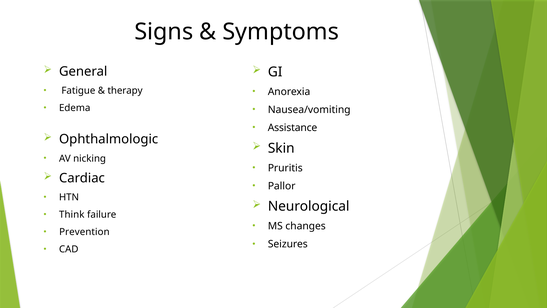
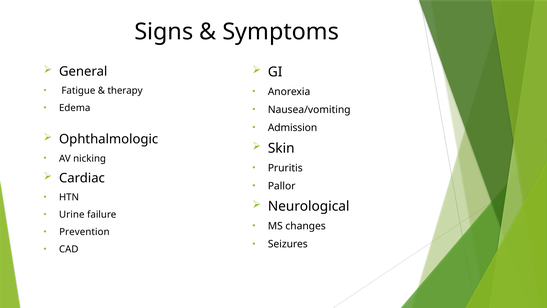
Assistance: Assistance -> Admission
Think: Think -> Urine
